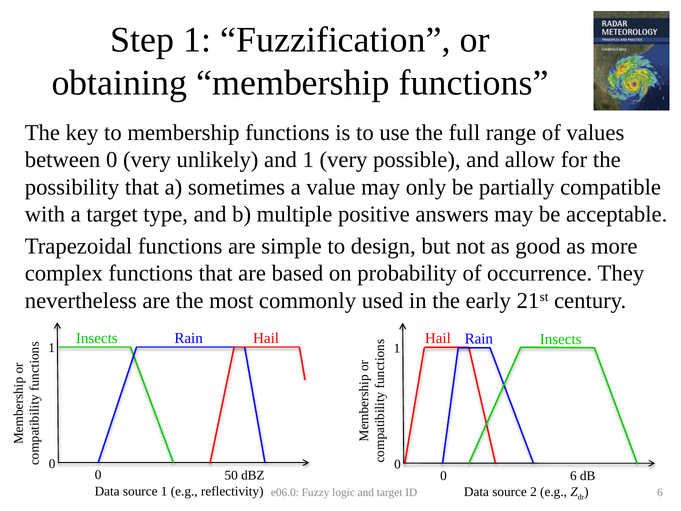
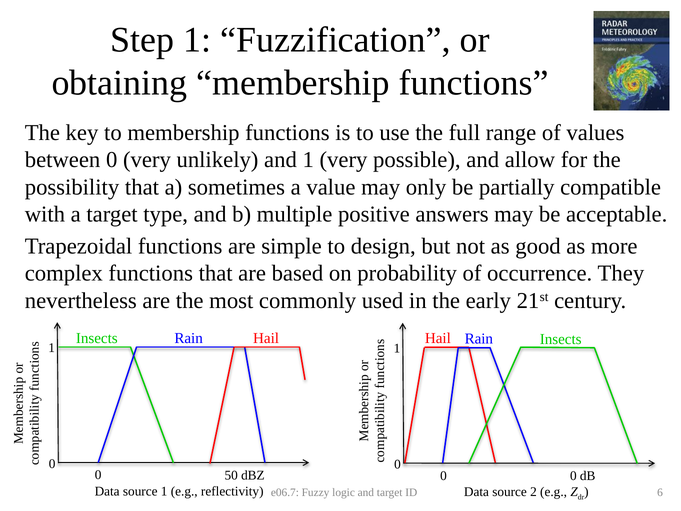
0 6: 6 -> 0
e06.0: e06.0 -> e06.7
